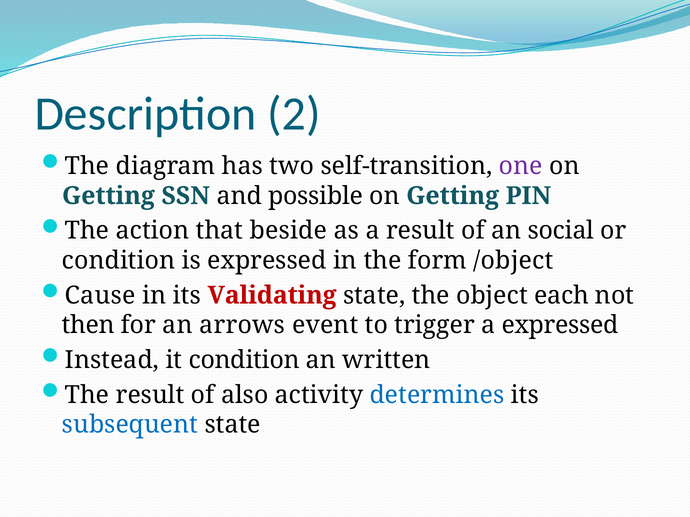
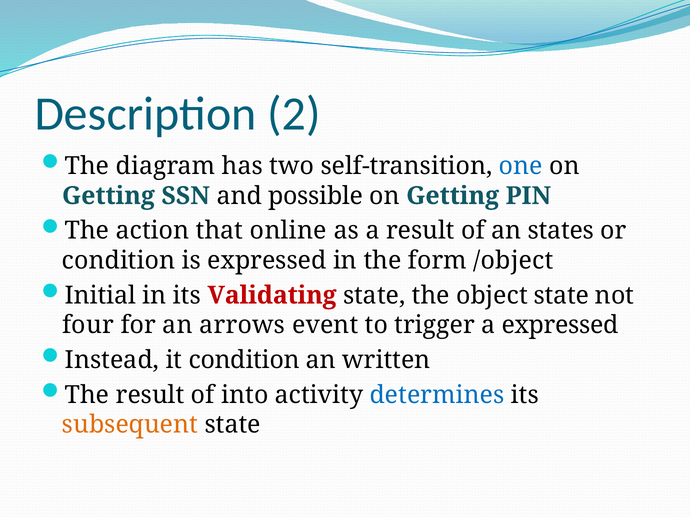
one colour: purple -> blue
beside: beside -> online
social: social -> states
Cause: Cause -> Initial
object each: each -> state
then: then -> four
also: also -> into
subsequent colour: blue -> orange
